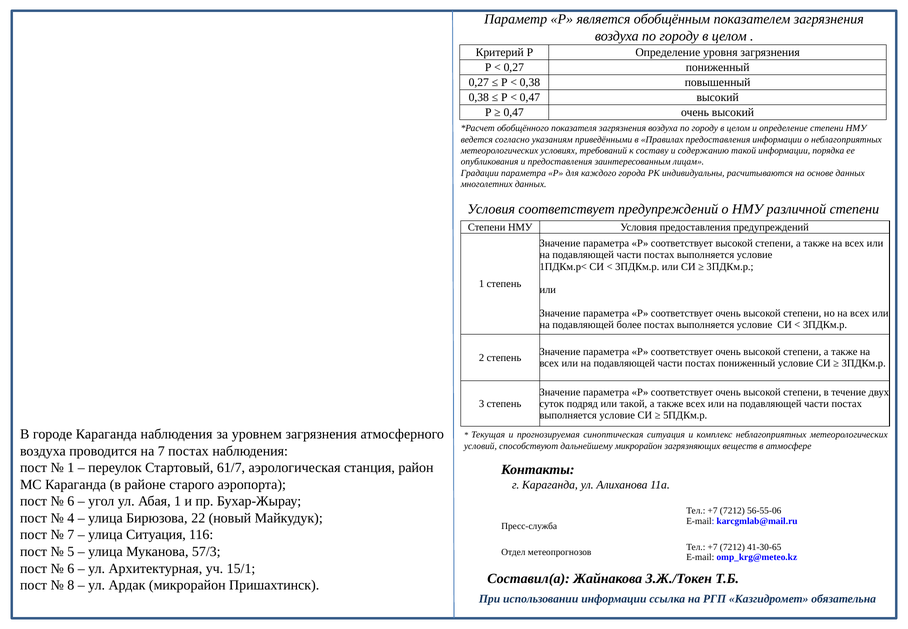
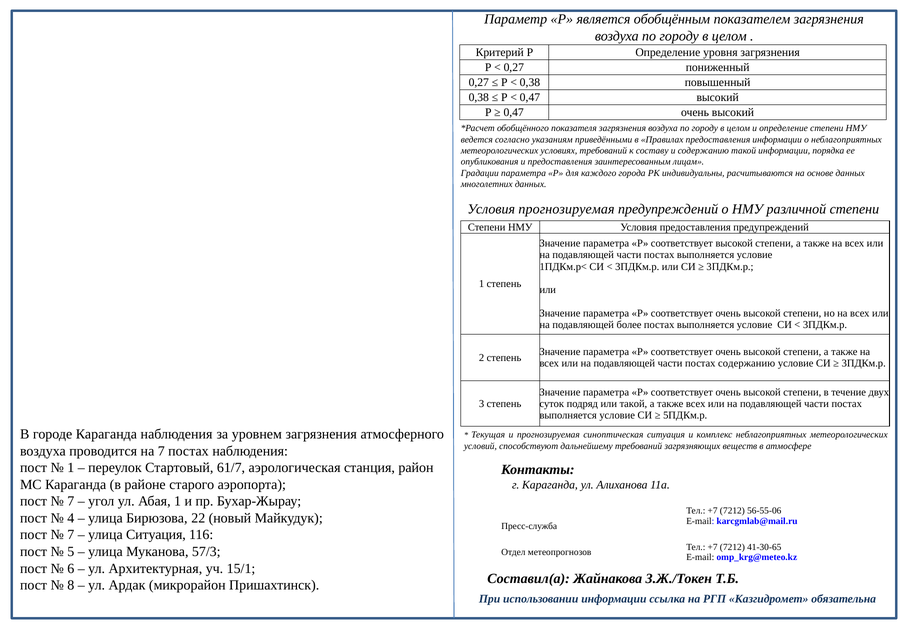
Условия соответствует: соответствует -> прогнозируемая
постах пониженный: пониженный -> содержанию
дальнейшему микрорайон: микрорайон -> требований
6 at (71, 501): 6 -> 7
